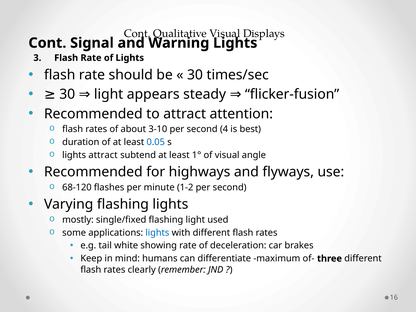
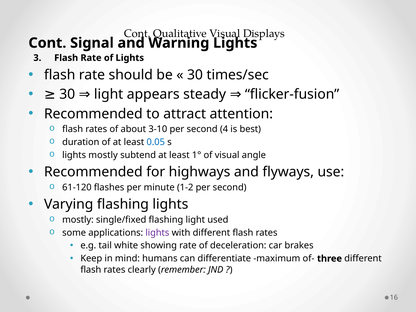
lights attract: attract -> mostly
68-120: 68-120 -> 61-120
lights at (157, 233) colour: blue -> purple
